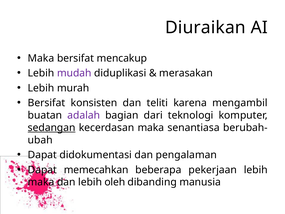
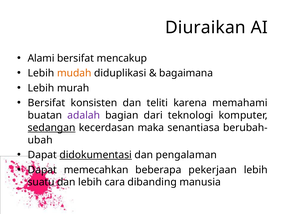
Maka at (41, 58): Maka -> Alami
mudah colour: purple -> orange
merasakan: merasakan -> bagaimana
mengambil: mengambil -> memahami
didokumentasi underline: none -> present
maka at (41, 182): maka -> suatu
oleh: oleh -> cara
